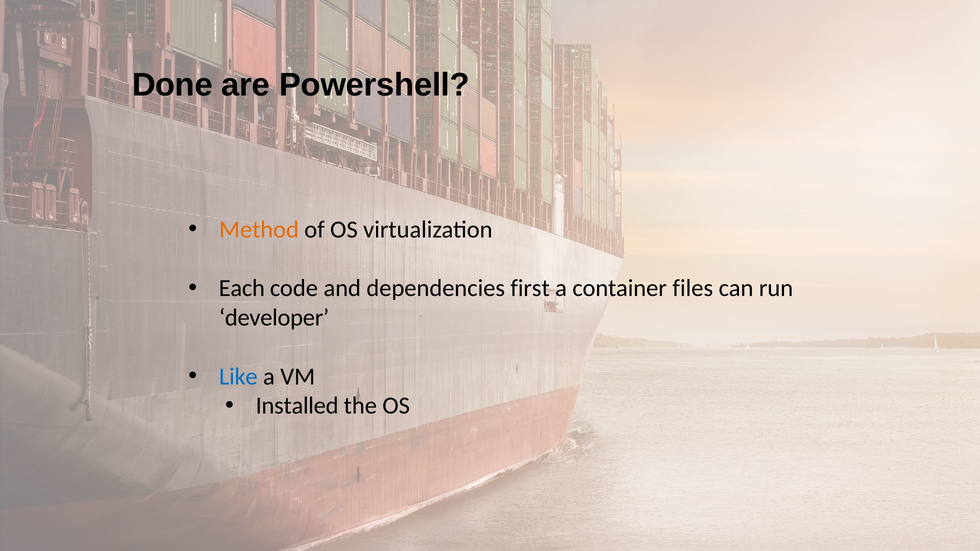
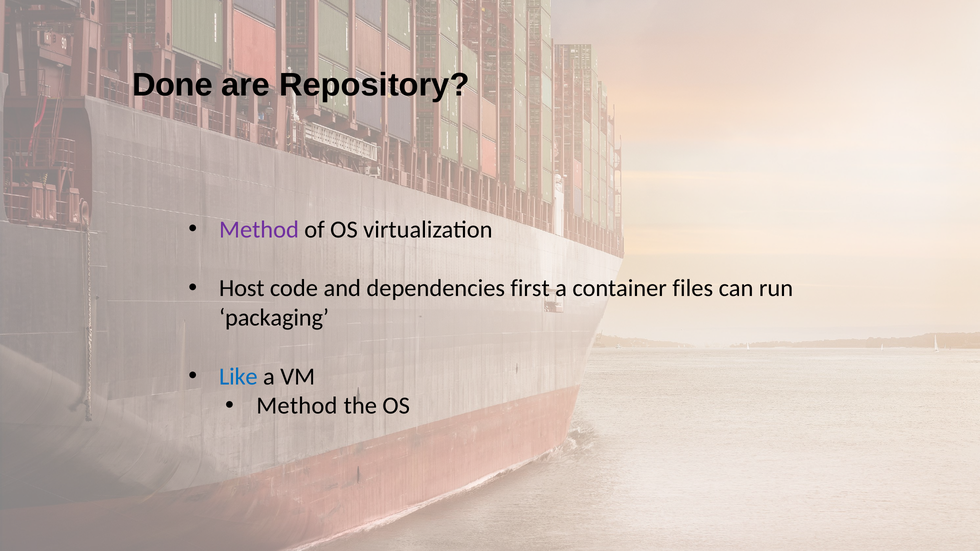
Powershell: Powershell -> Repository
Method at (259, 230) colour: orange -> purple
Each: Each -> Host
developer: developer -> packaging
Installed at (297, 406): Installed -> Method
